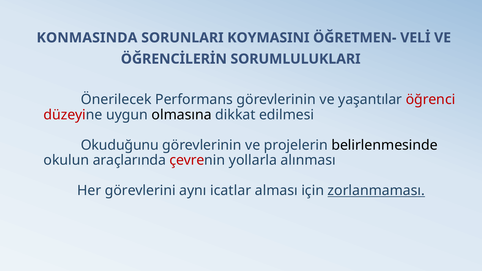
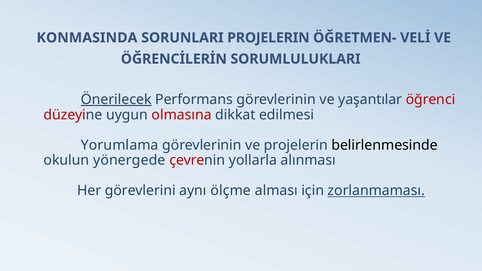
SORUNLARI KOYMASINI: KOYMASINI -> PROJELERIN
Önerilecek underline: none -> present
olmasına colour: black -> red
Okuduğunu: Okuduğunu -> Yorumlama
araçlarında: araçlarında -> yönergede
icatlar: icatlar -> ölçme
